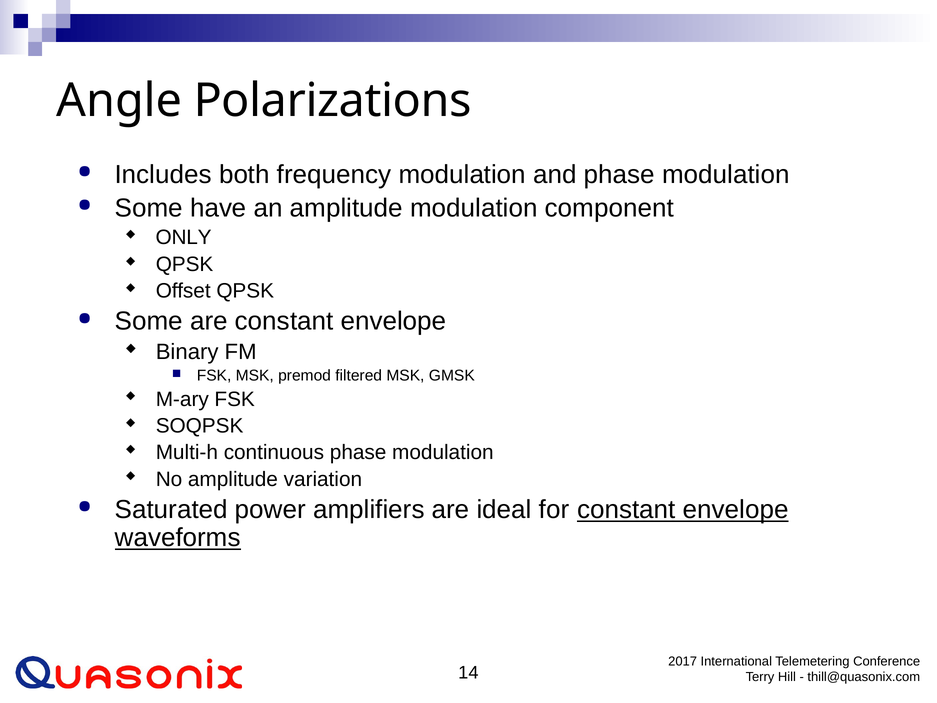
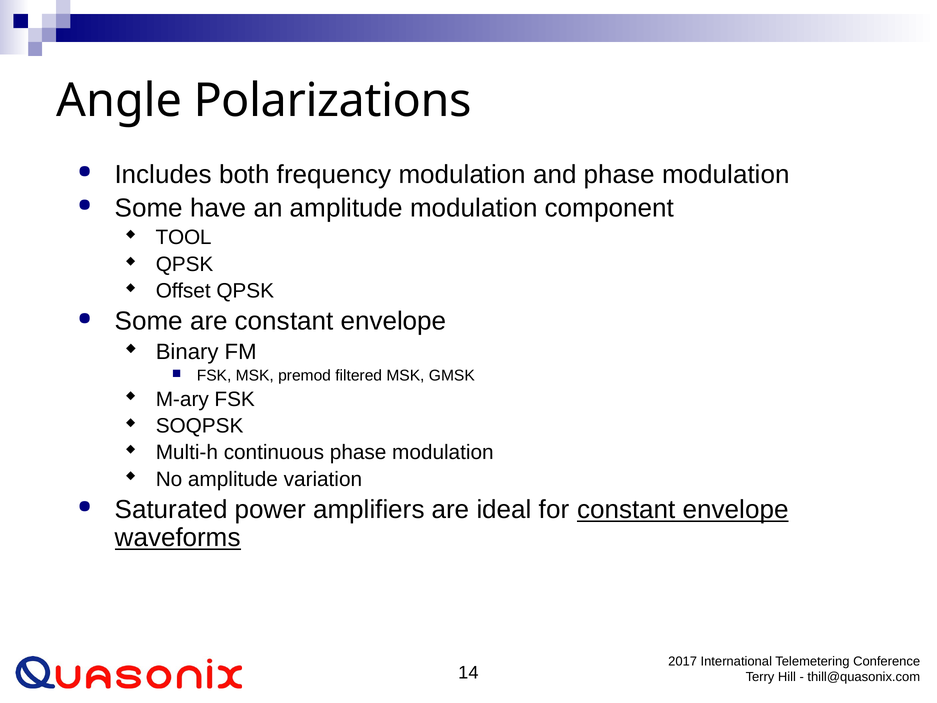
ONLY: ONLY -> TOOL
